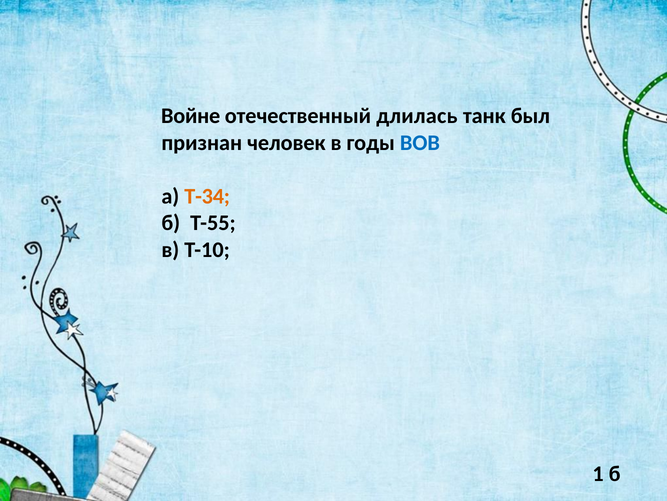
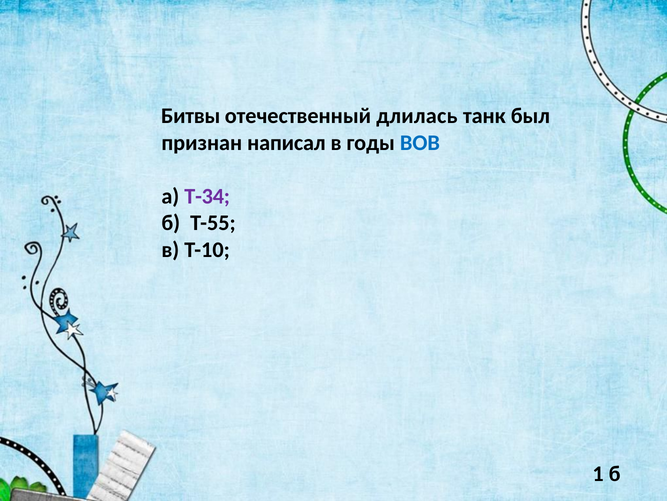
Войне: Войне -> Битвы
человек: человек -> написал
Т-34 colour: orange -> purple
